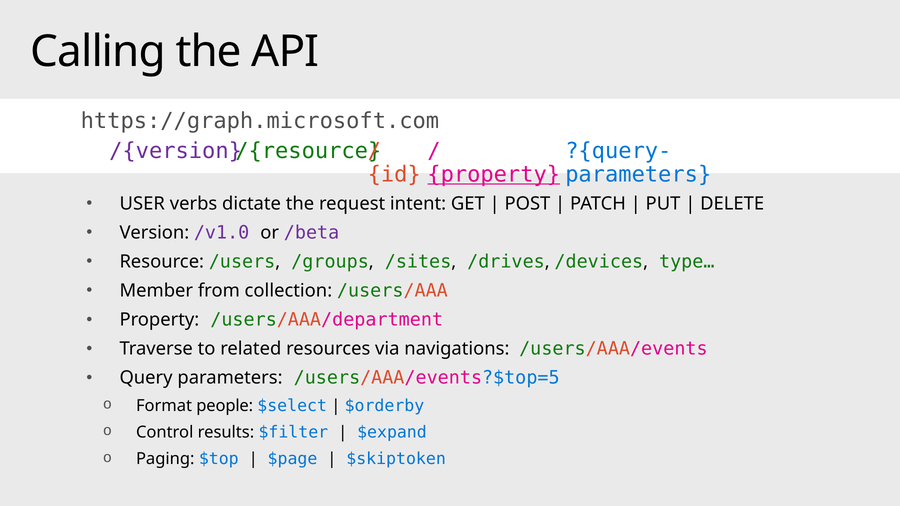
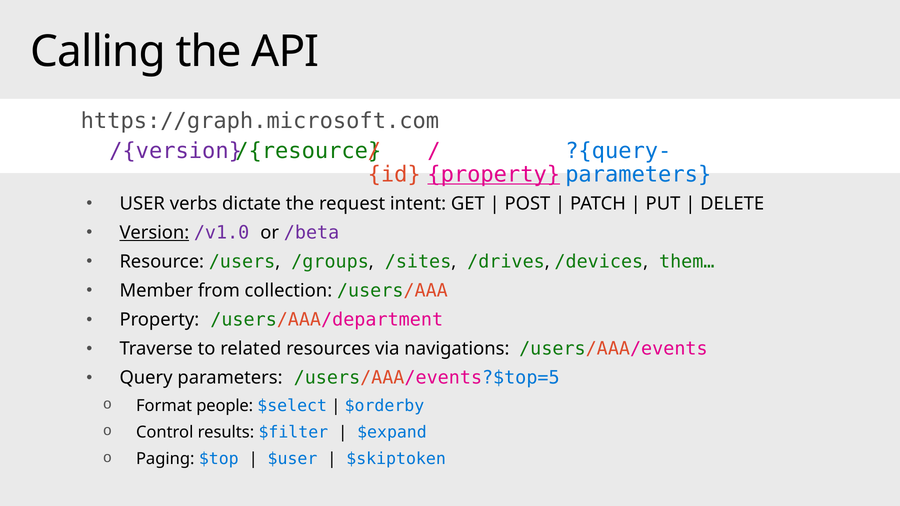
Version underline: none -> present
type…: type… -> them…
$page: $page -> $user
